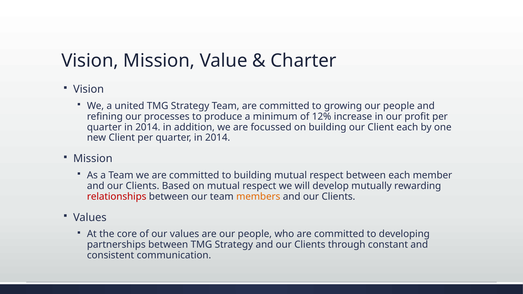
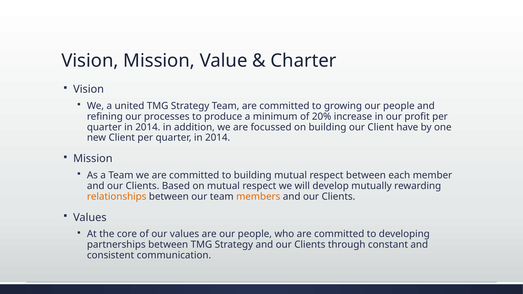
12%: 12% -> 20%
Client each: each -> have
relationships colour: red -> orange
